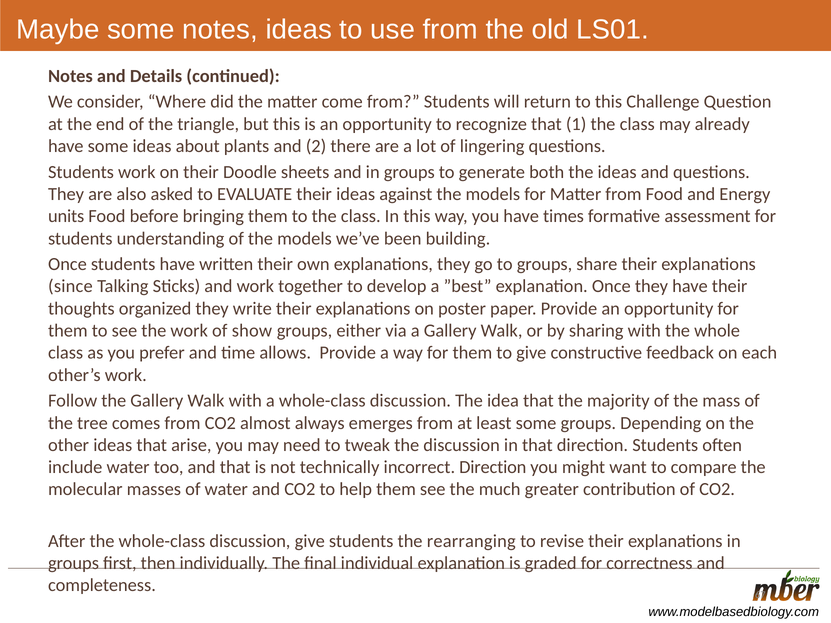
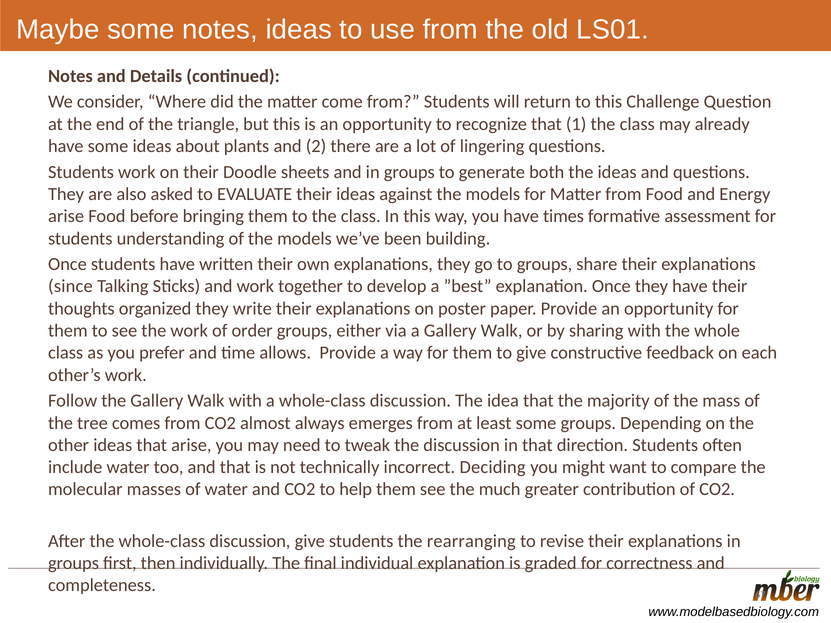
units at (66, 216): units -> arise
show: show -> order
incorrect Direction: Direction -> Deciding
